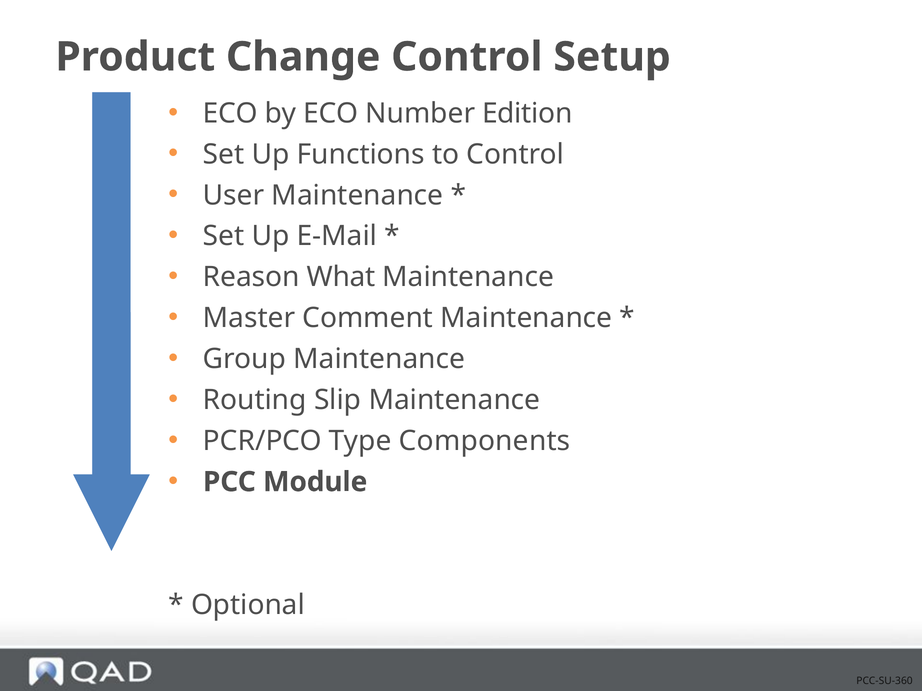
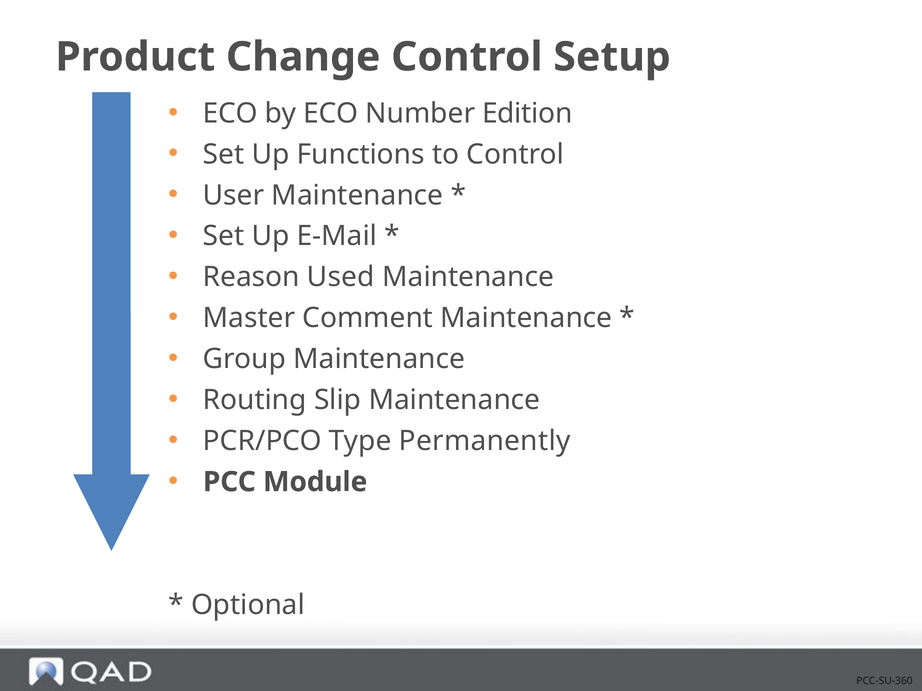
What: What -> Used
Components: Components -> Permanently
